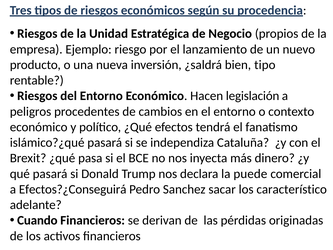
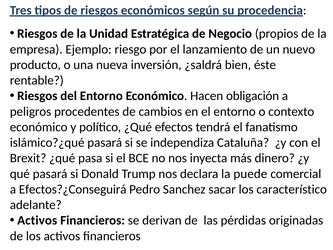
tipo: tipo -> éste
legislación: legislación -> obligación
Cuando at (37, 220): Cuando -> Activos
